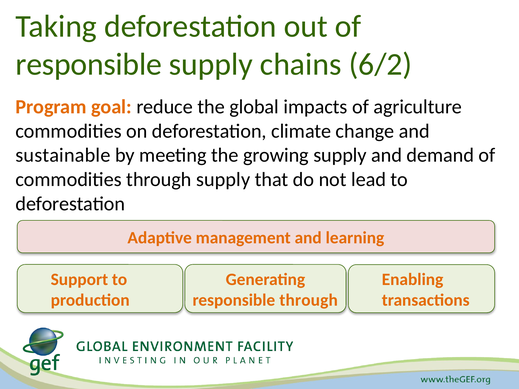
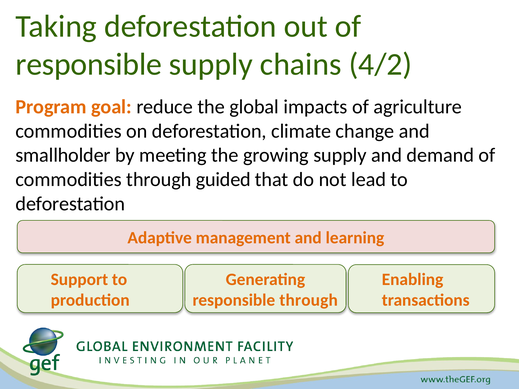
6/2: 6/2 -> 4/2
sustainable: sustainable -> smallholder
through supply: supply -> guided
